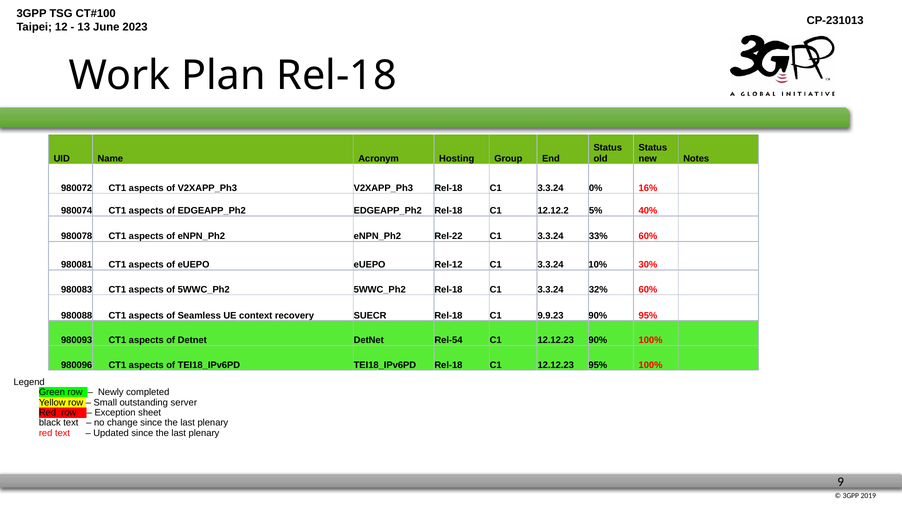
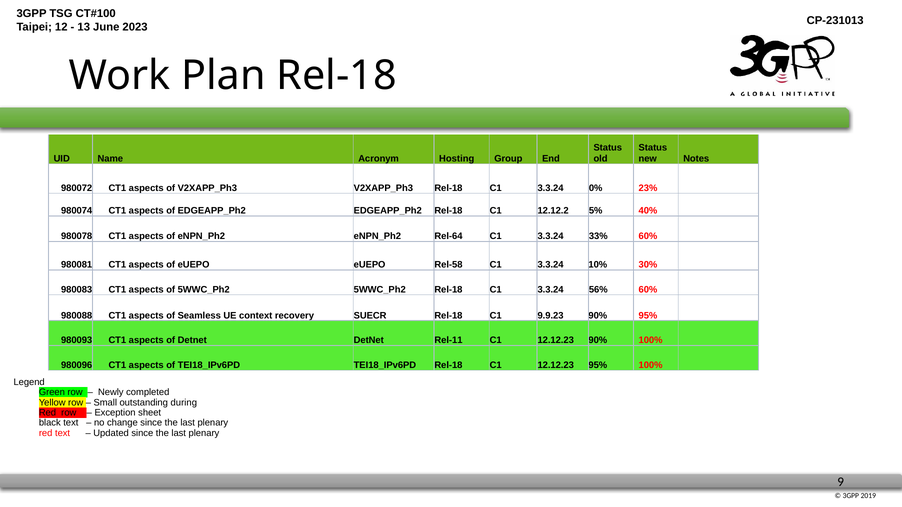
16%: 16% -> 23%
Rel-22: Rel-22 -> Rel-64
Rel-12: Rel-12 -> Rel-58
32%: 32% -> 56%
Rel-54: Rel-54 -> Rel-11
server: server -> during
